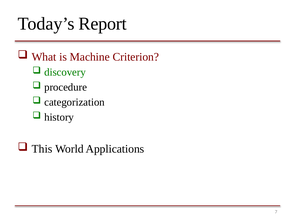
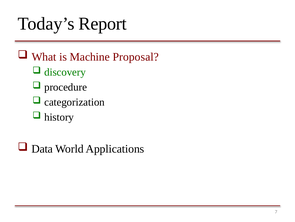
Criterion: Criterion -> Proposal
This: This -> Data
